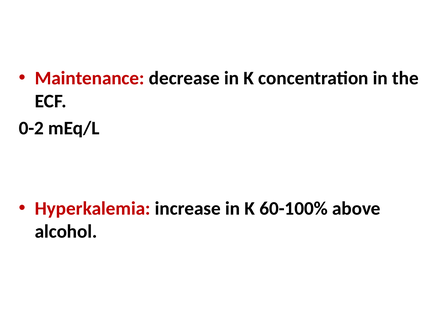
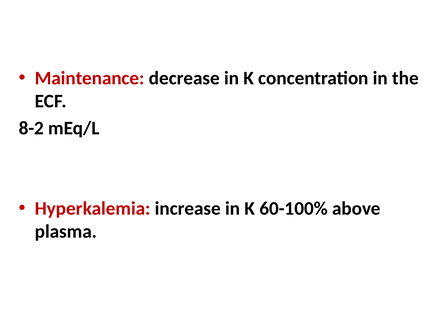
0-2: 0-2 -> 8-2
alcohol: alcohol -> plasma
